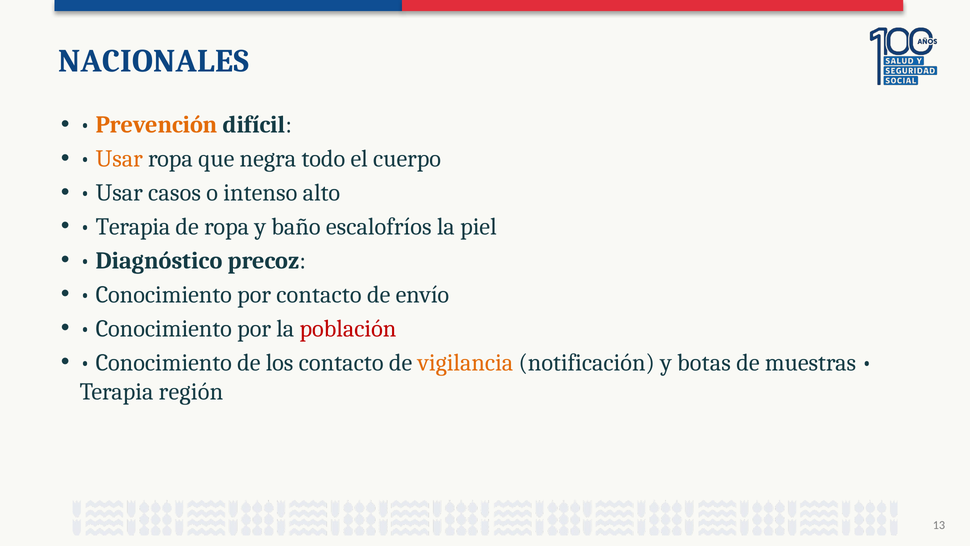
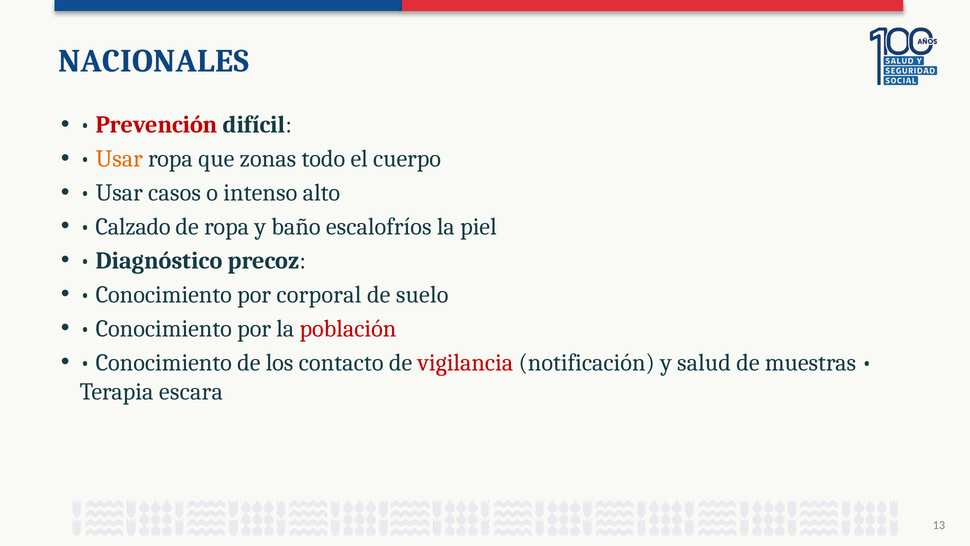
Prevención colour: orange -> red
negra: negra -> zonas
Terapia at (133, 227): Terapia -> Calzado
por contacto: contacto -> corporal
envío: envío -> suelo
vigilancia colour: orange -> red
botas: botas -> salud
región: región -> escara
